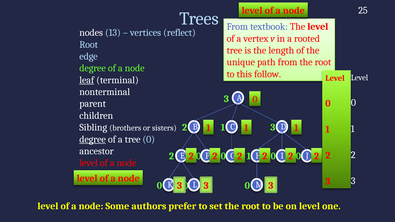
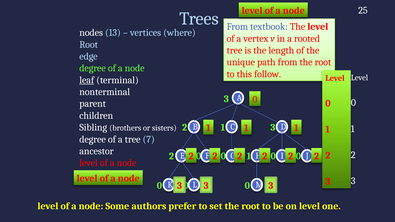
reflect: reflect -> where
degree at (93, 139) underline: present -> none
tree 0: 0 -> 7
